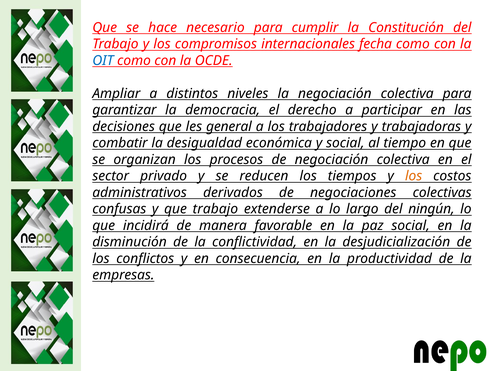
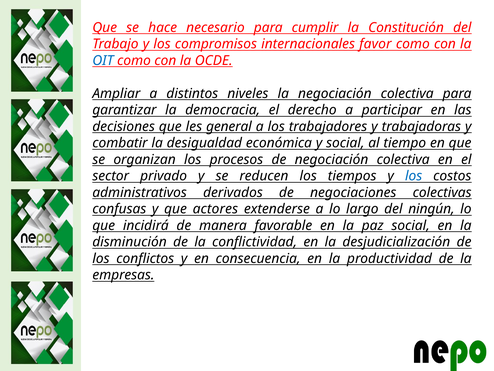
fecha: fecha -> favor
los at (414, 176) colour: orange -> blue
que trabajo: trabajo -> actores
